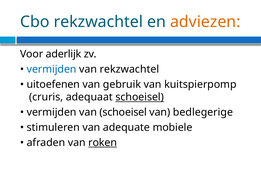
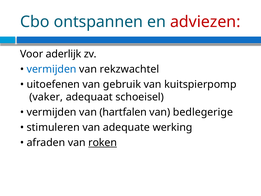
Cbo rekzwachtel: rekzwachtel -> ontspannen
adviezen colour: orange -> red
cruris: cruris -> vaker
schoeisel at (140, 97) underline: present -> none
van schoeisel: schoeisel -> hartfalen
mobiele: mobiele -> werking
